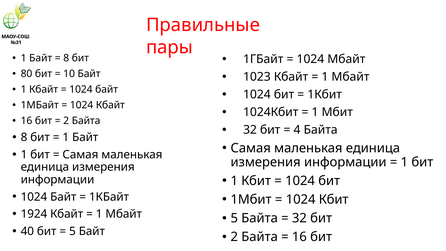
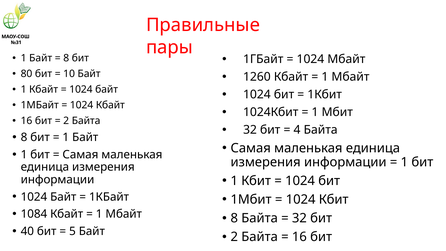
1023: 1023 -> 1260
1924: 1924 -> 1084
5 at (234, 218): 5 -> 8
